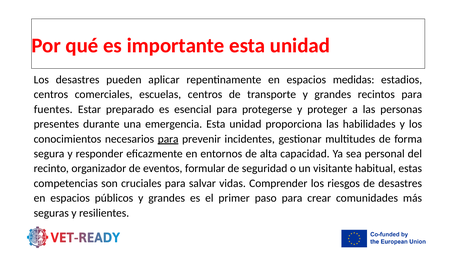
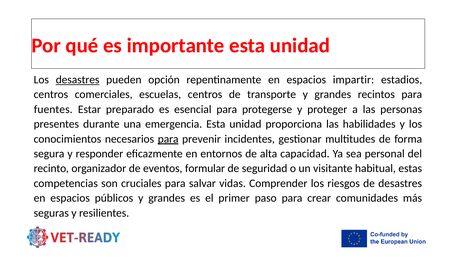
desastres at (78, 80) underline: none -> present
aplicar: aplicar -> opción
medidas: medidas -> impartir
